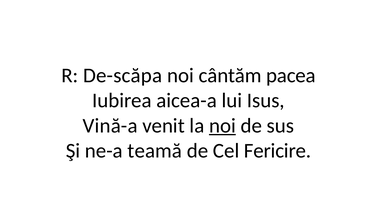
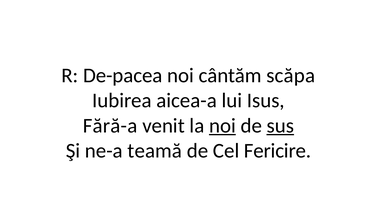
De-scăpa: De-scăpa -> De-pacea
pacea: pacea -> scăpa
Vină-a: Vină-a -> Fără-a
sus underline: none -> present
